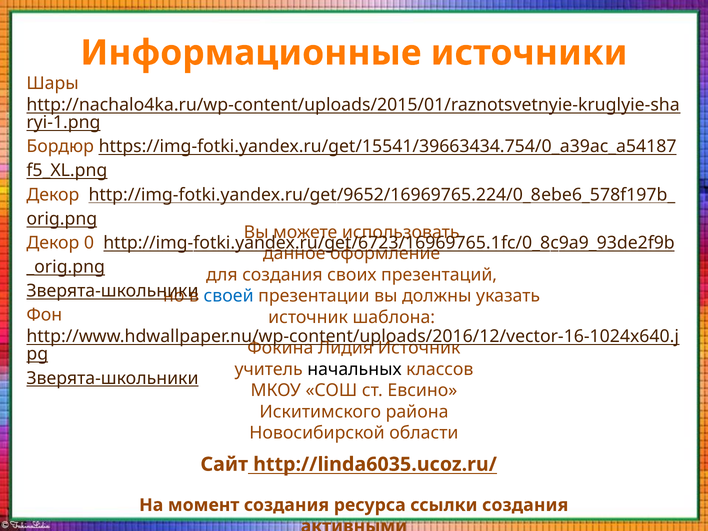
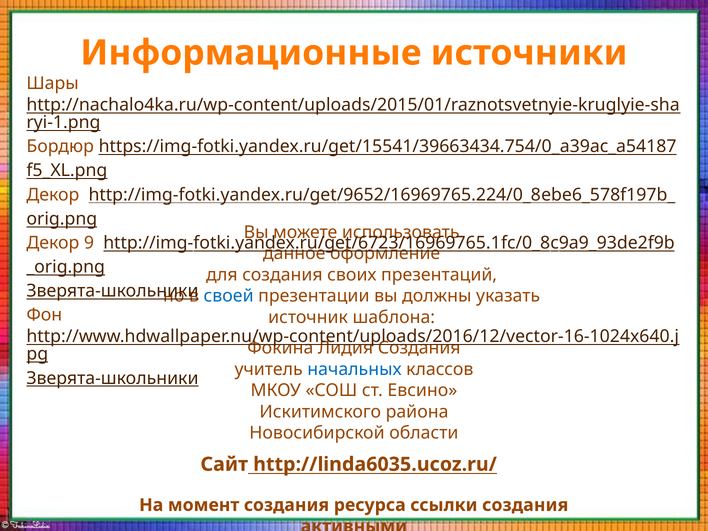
0: 0 -> 9
Лидия Источник: Источник -> Создания
начальных colour: black -> blue
